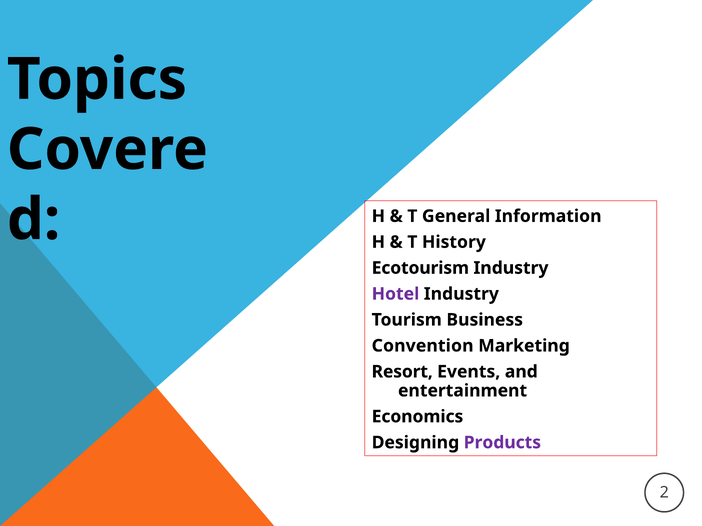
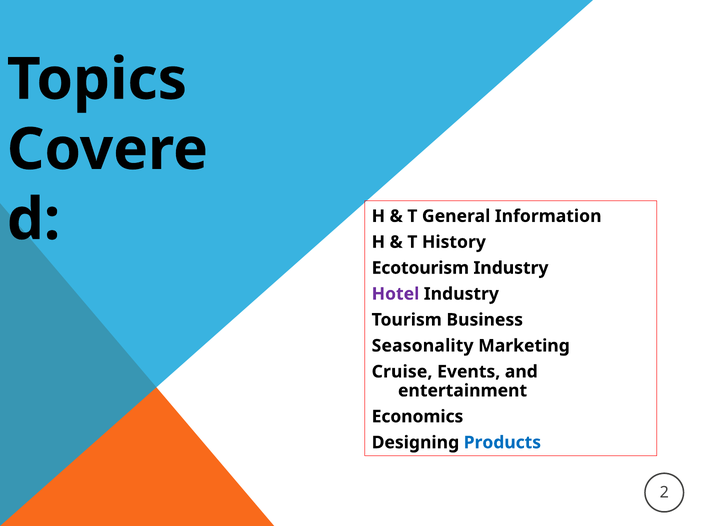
Convention: Convention -> Seasonality
Resort: Resort -> Cruise
Products colour: purple -> blue
